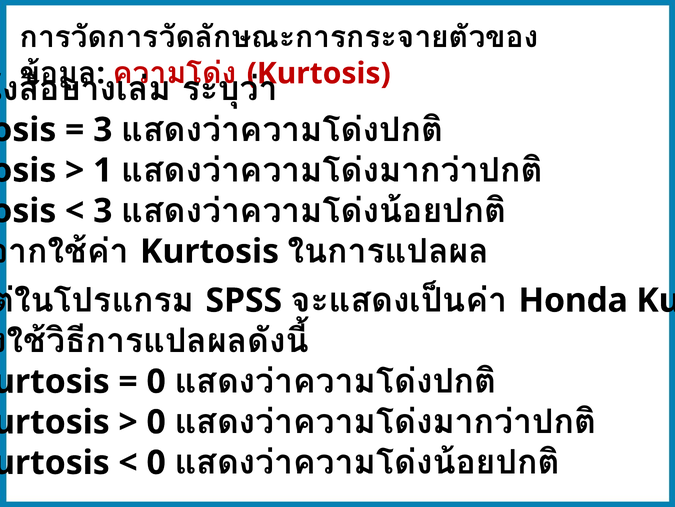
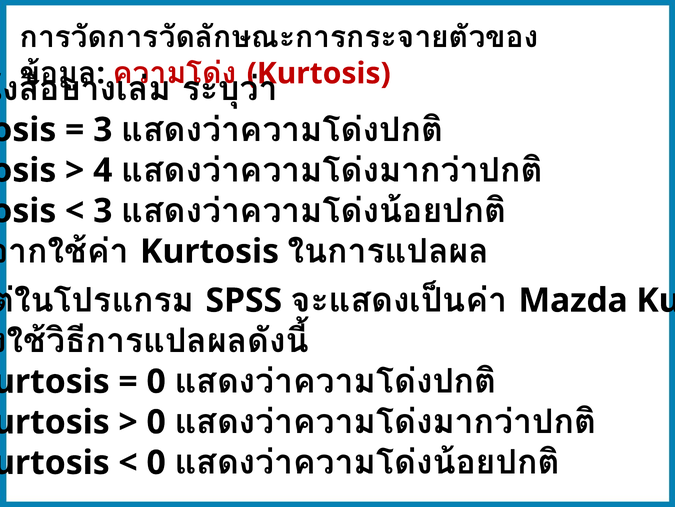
1: 1 -> 4
Honda: Honda -> Mazda
